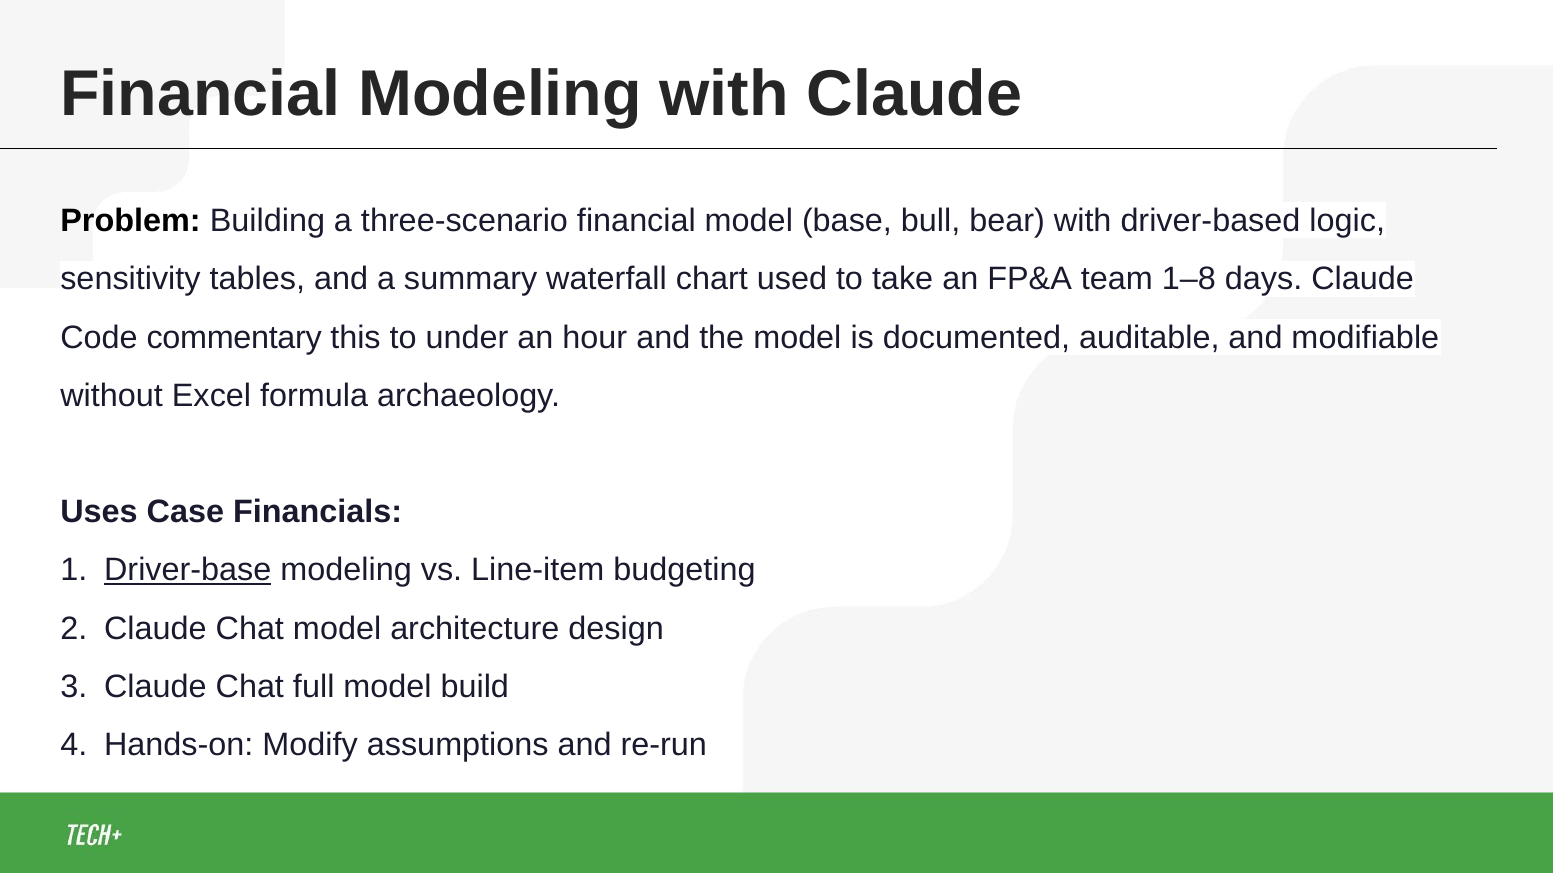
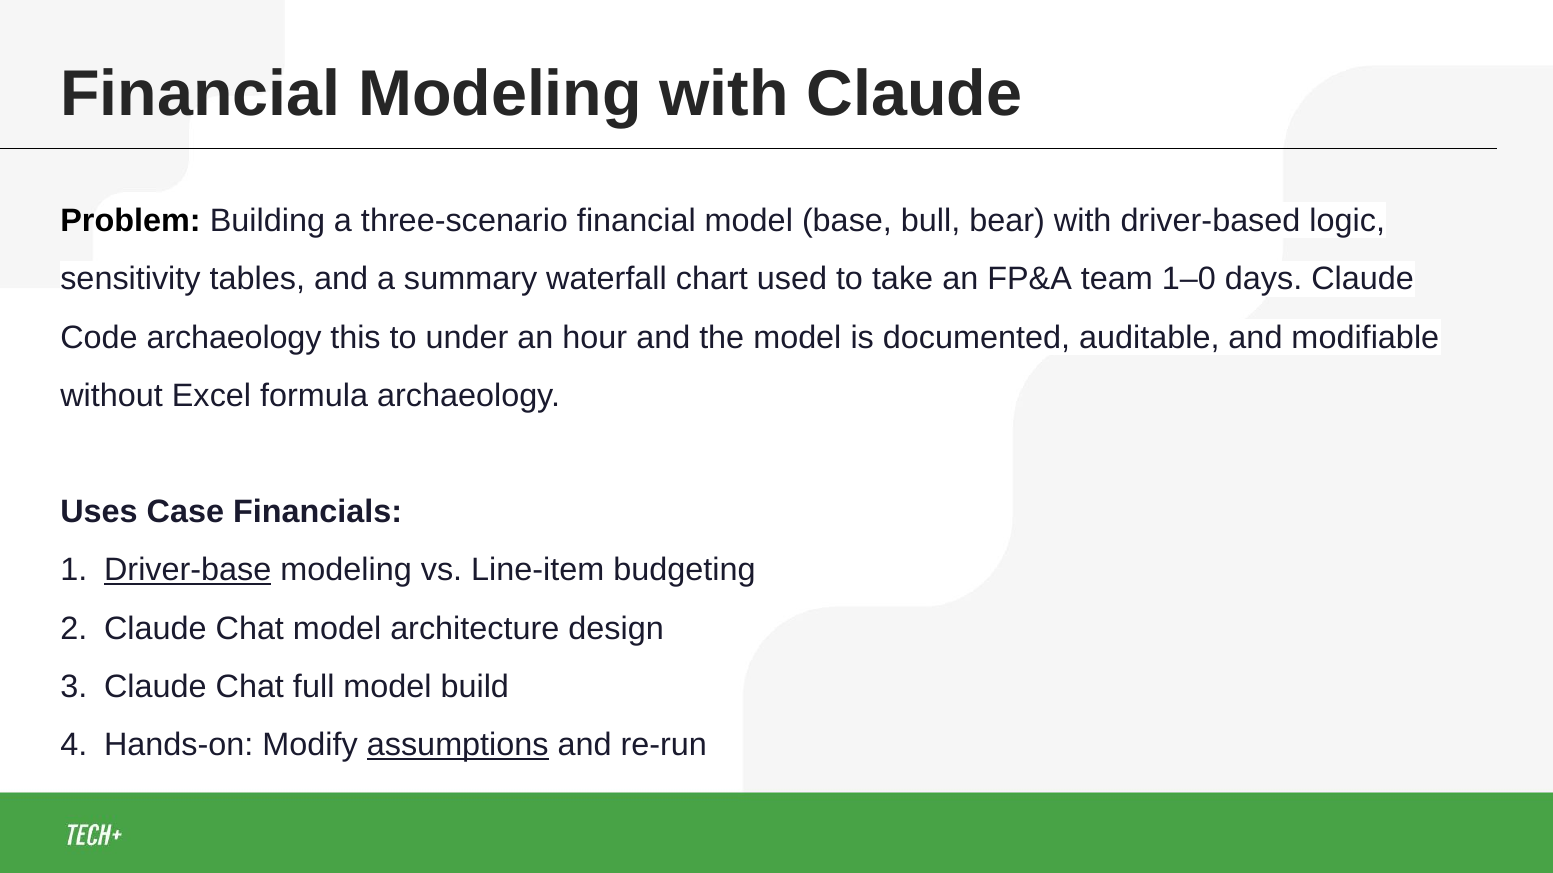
1–8: 1–8 -> 1–0
Code commentary: commentary -> archaeology
assumptions underline: none -> present
